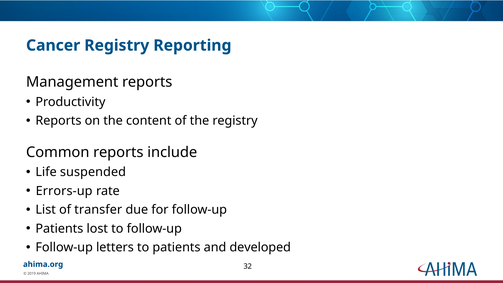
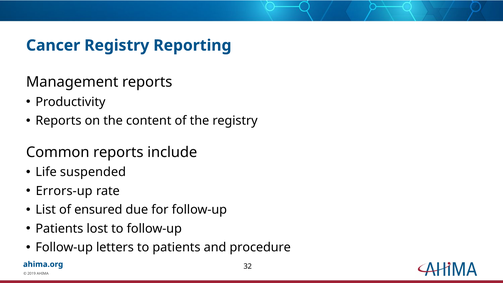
transfer: transfer -> ensured
developed: developed -> procedure
